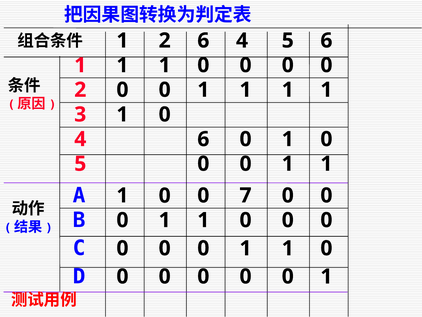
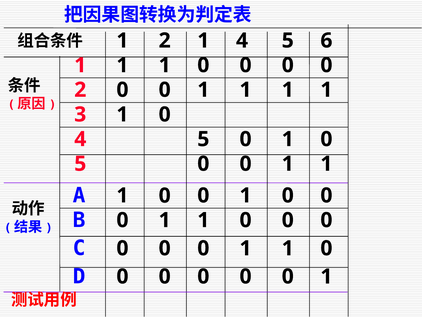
2 6: 6 -> 1
6 at (203, 139): 6 -> 5
7 at (246, 195): 7 -> 1
